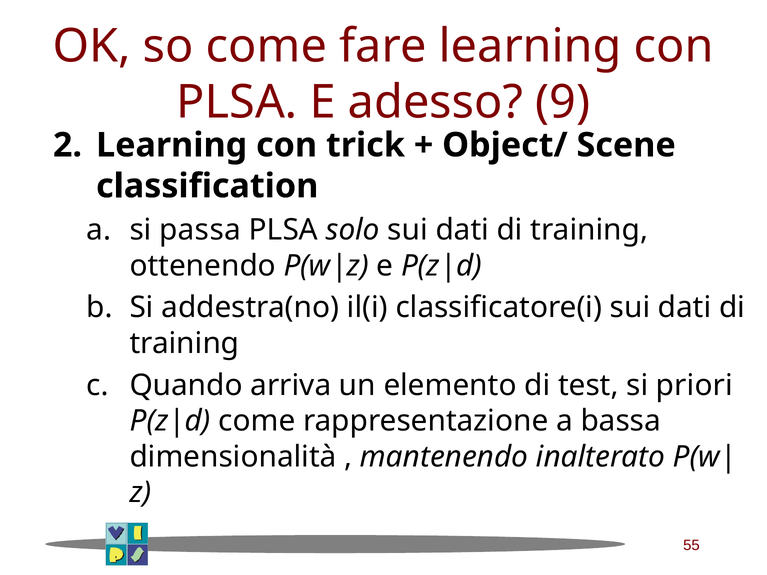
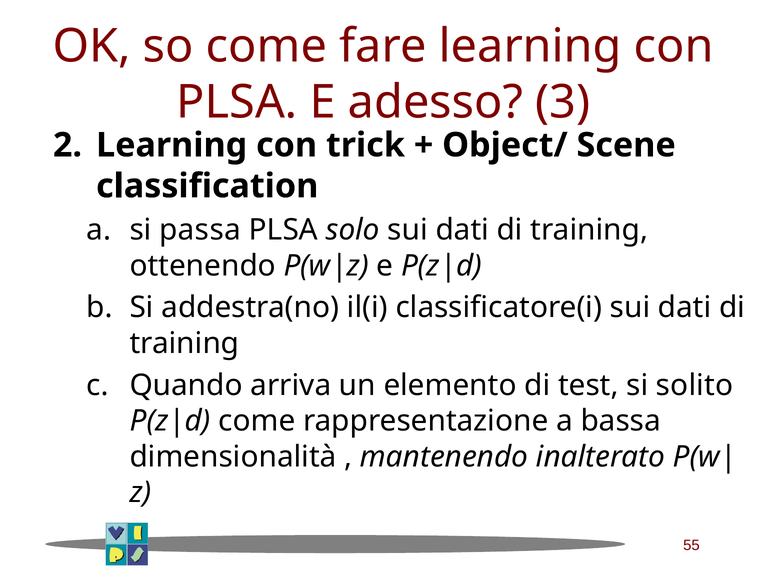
9: 9 -> 3
priori: priori -> solito
